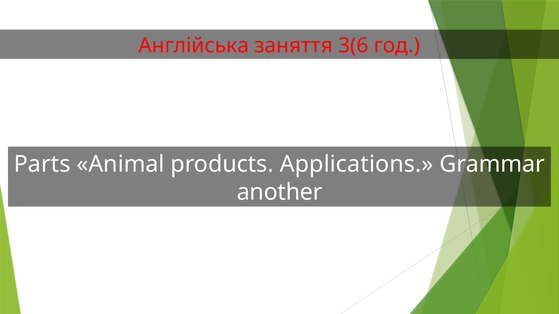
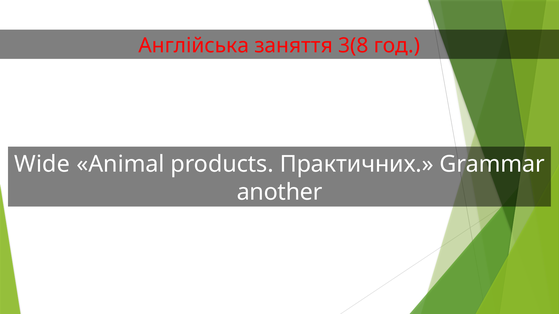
3(6: 3(6 -> 3(8
Parts: Parts -> Wide
Applications: Applications -> Практичних
